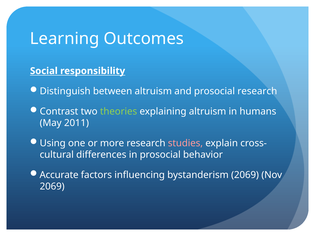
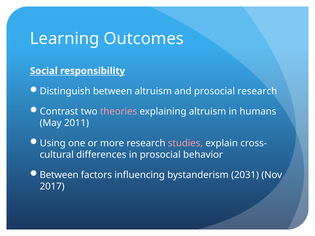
theories colour: light green -> pink
Accurate at (59, 175): Accurate -> Between
bystanderism 2069: 2069 -> 2031
2069 at (52, 187): 2069 -> 2017
